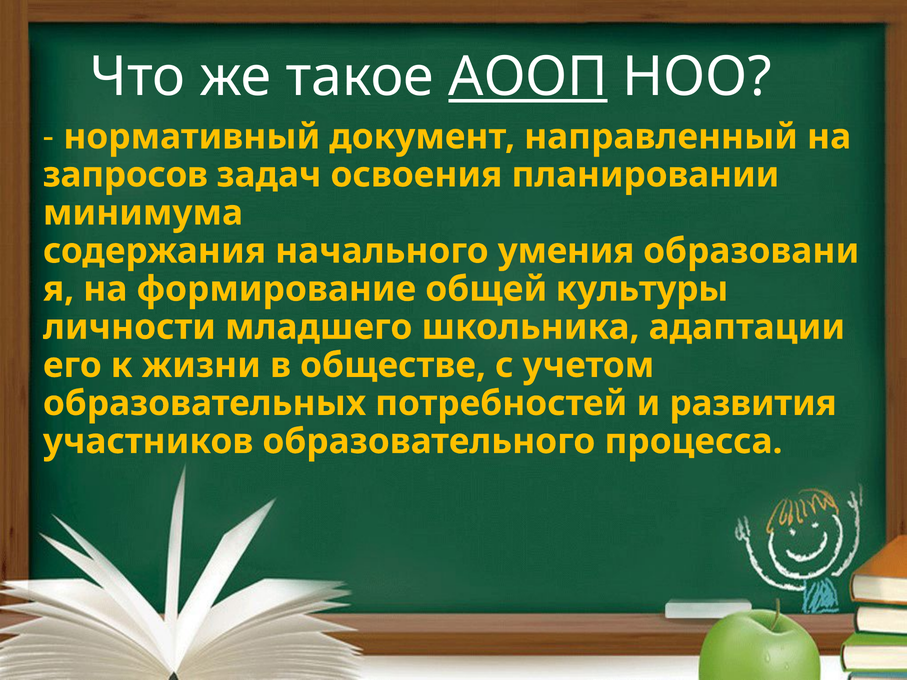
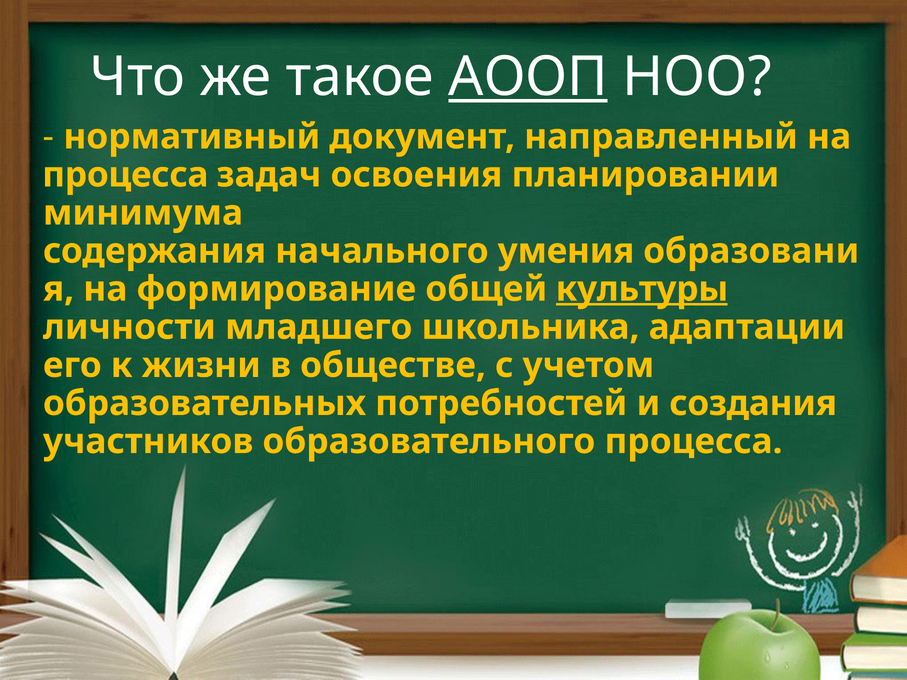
запросов at (125, 175): запросов -> процесса
культуры underline: none -> present
развития: развития -> создания
